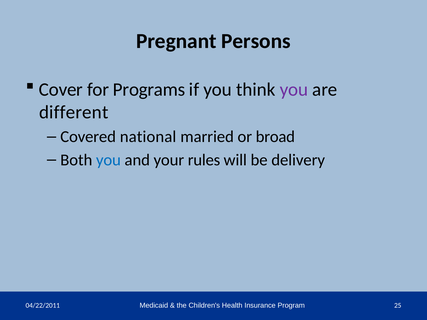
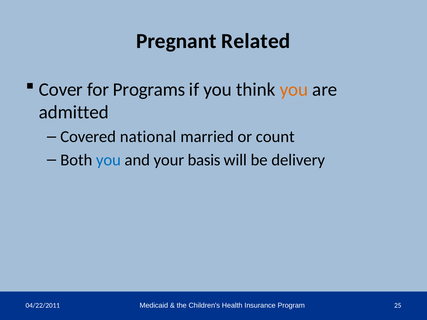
Persons: Persons -> Related
you at (294, 90) colour: purple -> orange
different: different -> admitted
broad: broad -> count
rules: rules -> basis
